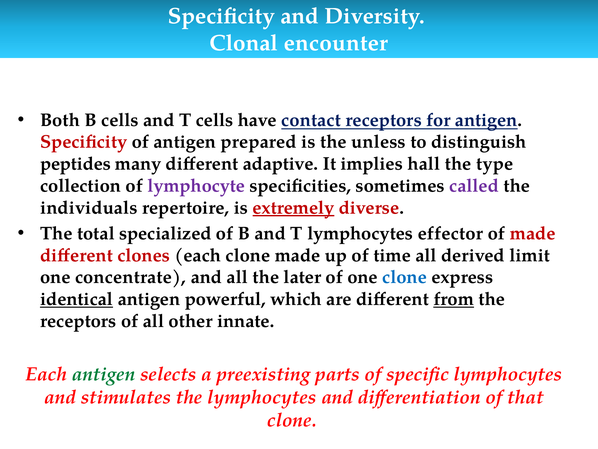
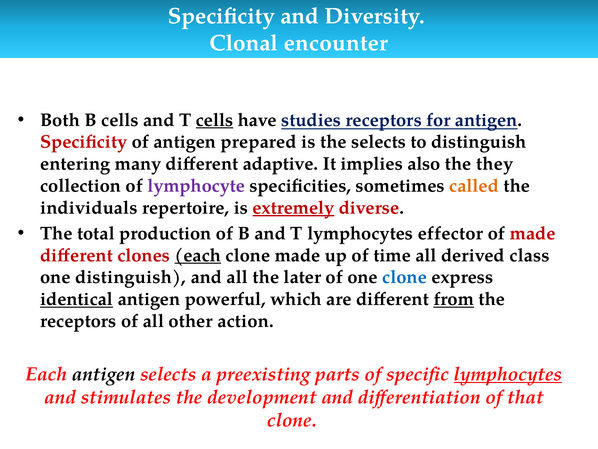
cells at (215, 120) underline: none -> present
contact: contact -> studies
the unless: unless -> selects
peptides: peptides -> entering
hall: hall -> also
type: type -> they
called colour: purple -> orange
specialized: specialized -> production
each at (198, 255) underline: none -> present
limit: limit -> class
one concentrate: concentrate -> distinguish
innate: innate -> action
antigen at (104, 374) colour: green -> black
lymphocytes at (508, 374) underline: none -> present
the lymphocytes: lymphocytes -> development
